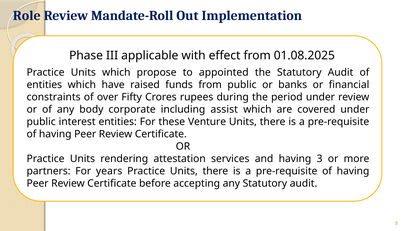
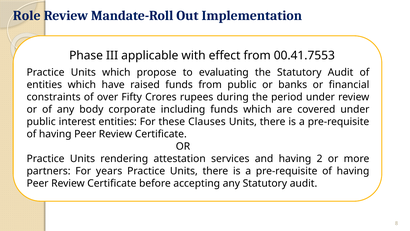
01.08.2025: 01.08.2025 -> 00.41.7553
appointed: appointed -> evaluating
including assist: assist -> funds
Venture: Venture -> Clauses
3: 3 -> 2
